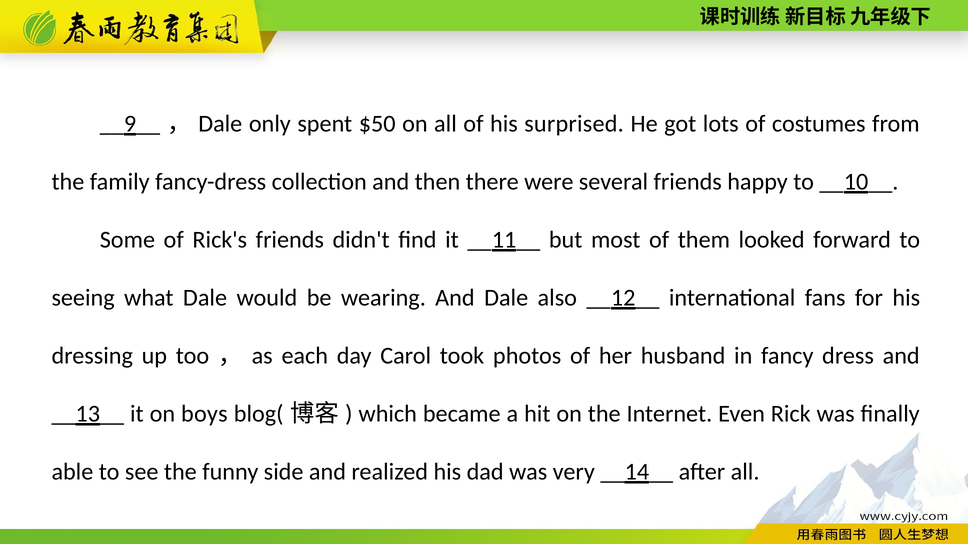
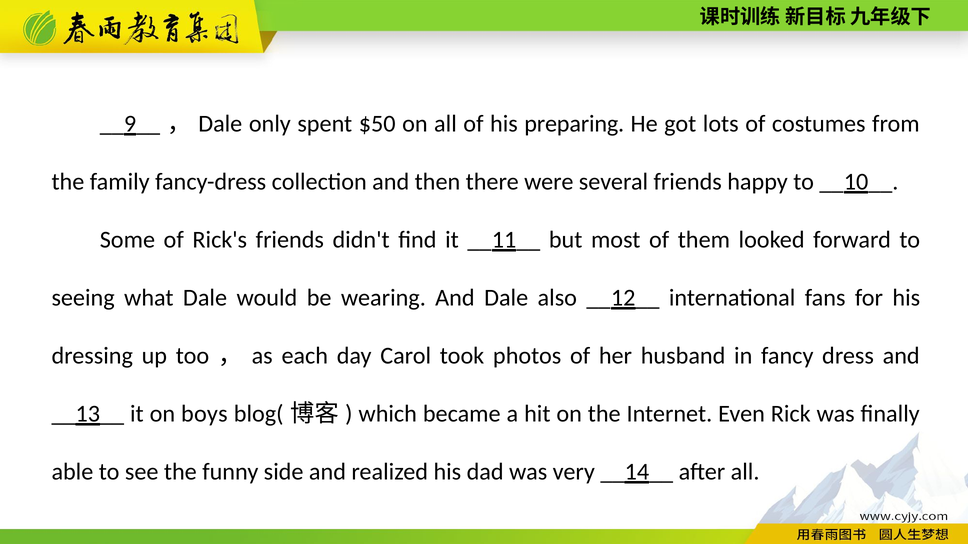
surprised: surprised -> preparing
